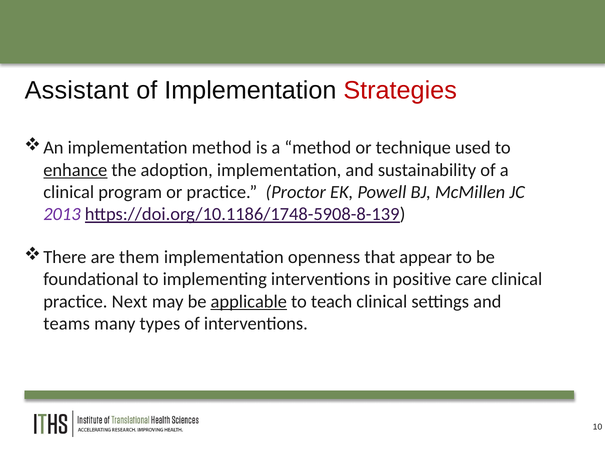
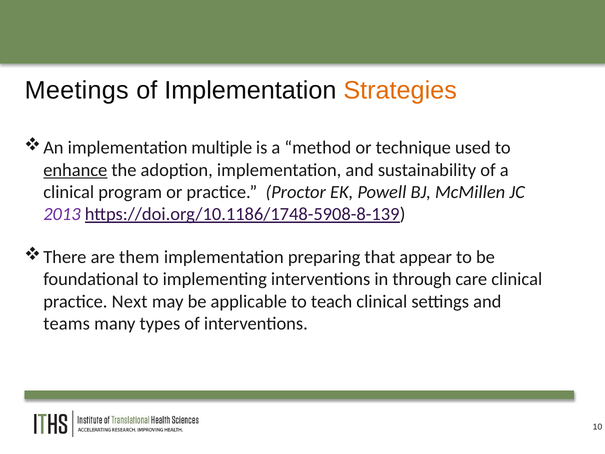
Assistant: Assistant -> Meetings
Strategies colour: red -> orange
implementation method: method -> multiple
openness: openness -> preparing
positive: positive -> through
applicable underline: present -> none
